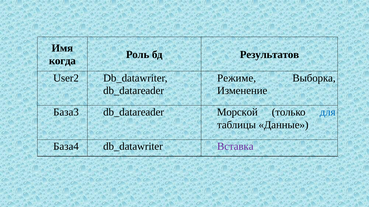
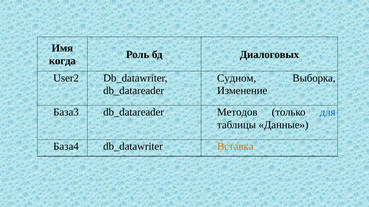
Результатов: Результатов -> Диалоговых
Режиме: Режиме -> Судном
Морской: Морской -> Методов
Вставка colour: purple -> orange
